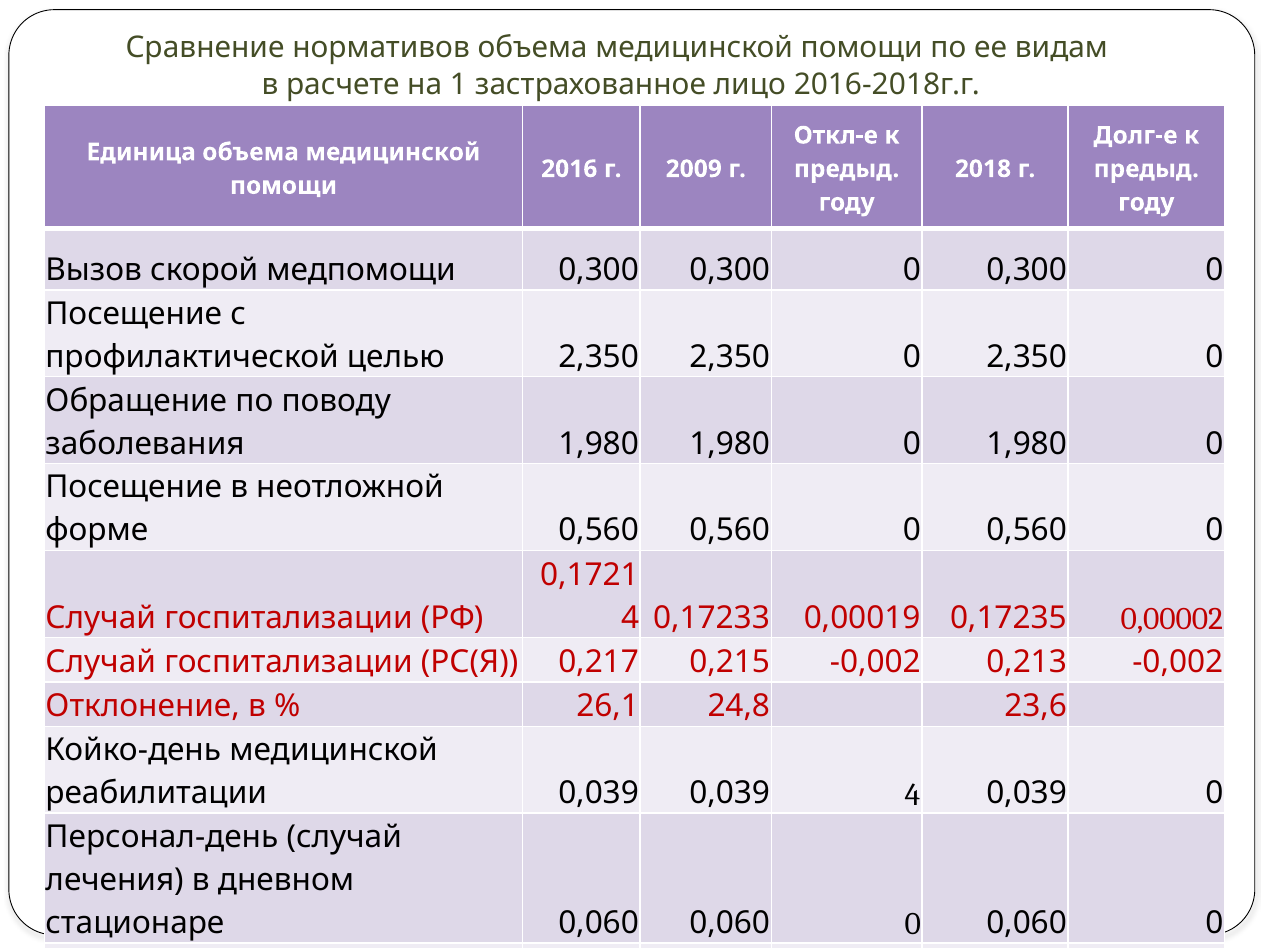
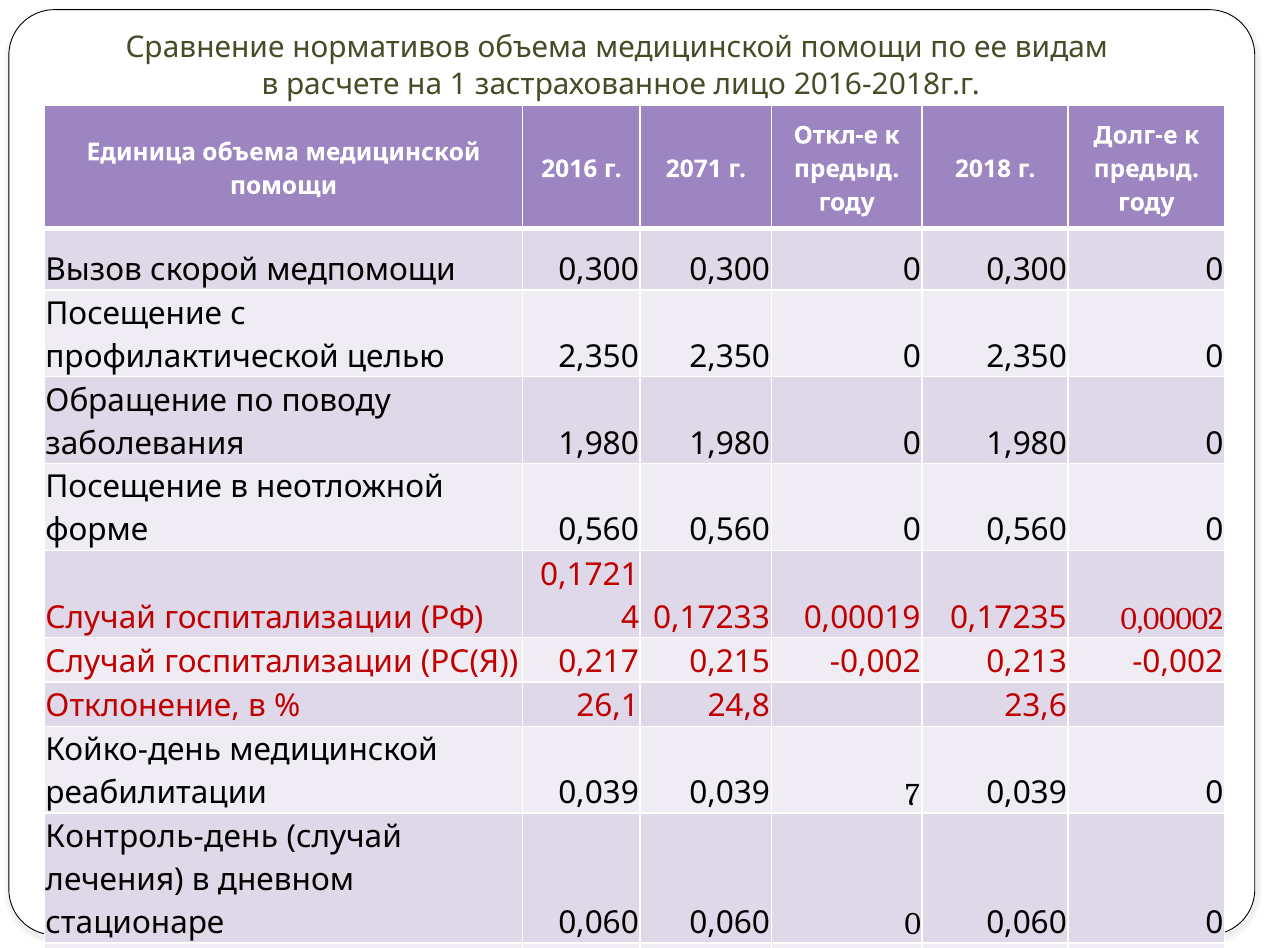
2009: 2009 -> 2071
4 at (913, 795): 4 -> 7
Персонал-день: Персонал-день -> Контроль-день
